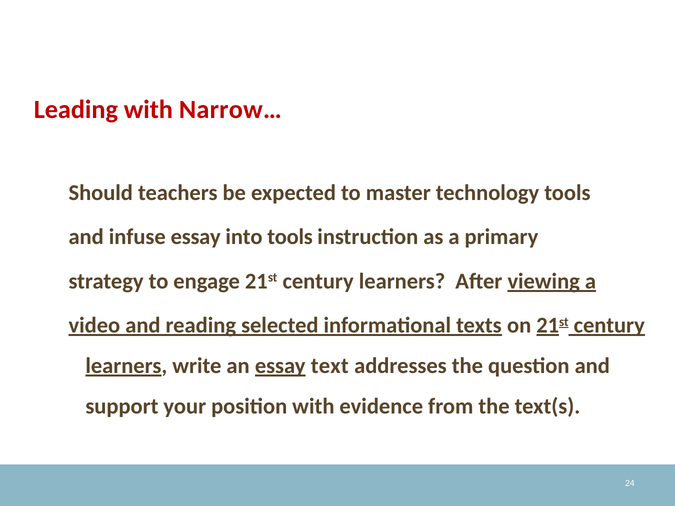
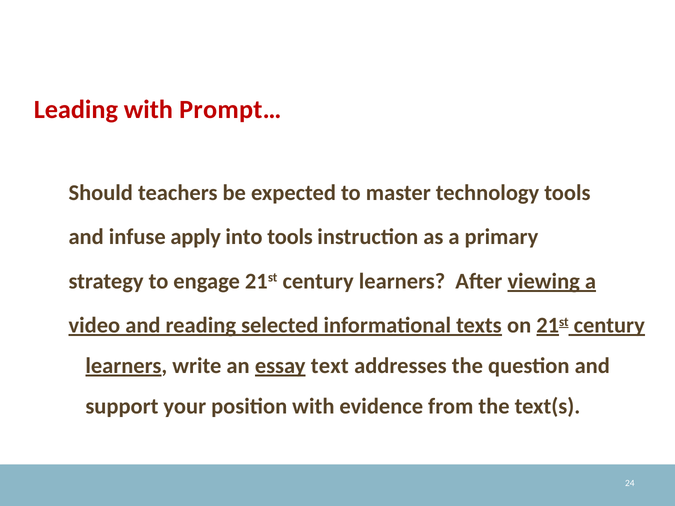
Narrow…: Narrow… -> Prompt…
infuse essay: essay -> apply
